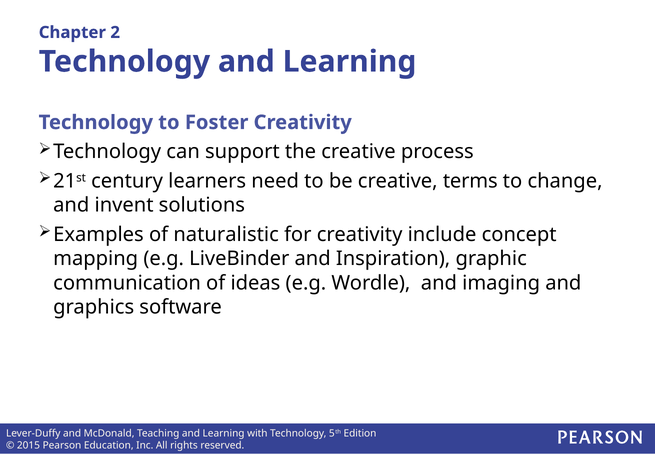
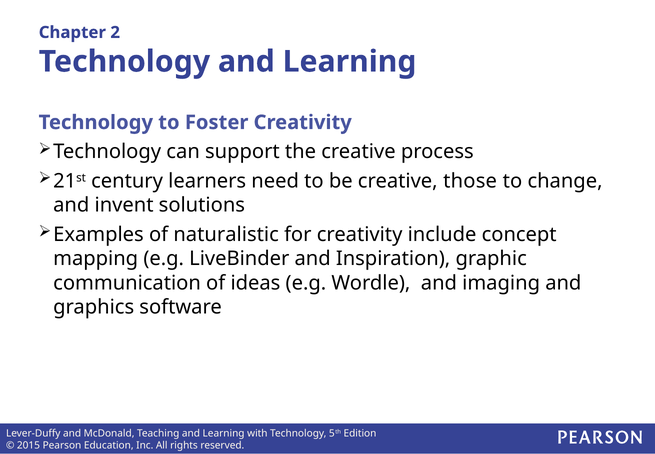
terms: terms -> those
